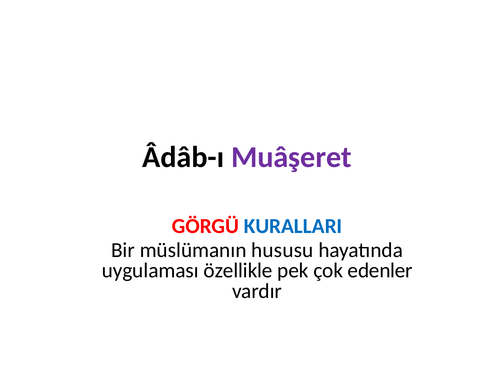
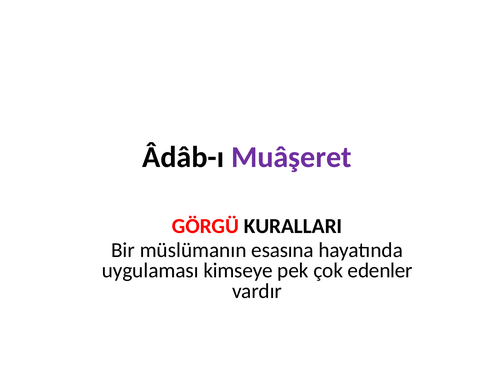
KURALLARI colour: blue -> black
hususu: hususu -> esasına
özellikle: özellikle -> kimseye
